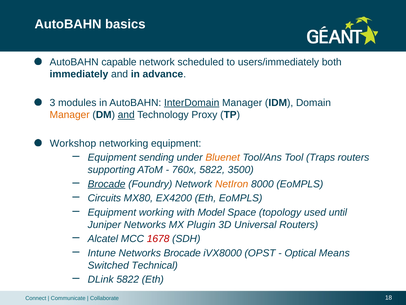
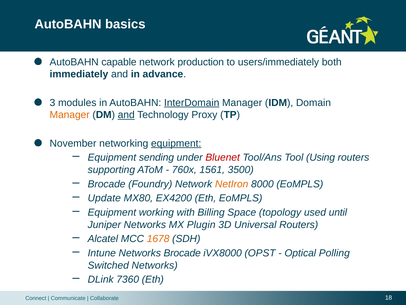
scheduled: scheduled -> production
Workshop: Workshop -> November
equipment at (176, 143) underline: none -> present
Bluenet colour: orange -> red
Traps: Traps -> Using
760x 5822: 5822 -> 1561
Brocade at (107, 184) underline: present -> none
Circuits: Circuits -> Update
Model: Model -> Billing
1678 colour: red -> orange
Means: Means -> Polling
Switched Technical: Technical -> Networks
DLink 5822: 5822 -> 7360
